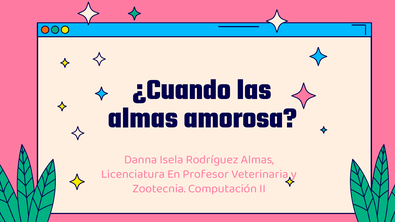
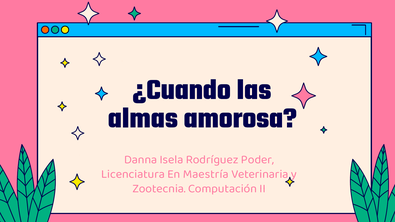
Rodríguez Almas: Almas -> Poder
Profesor: Profesor -> Maestría
